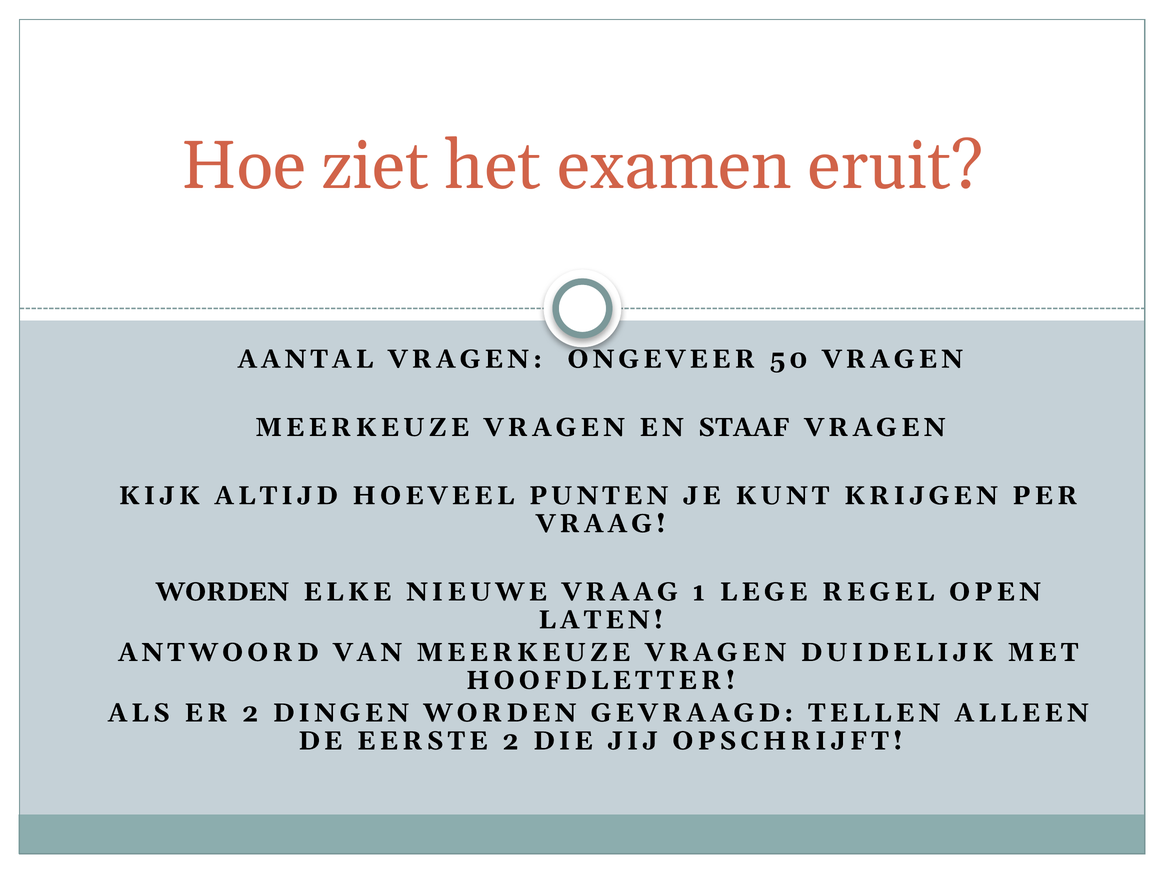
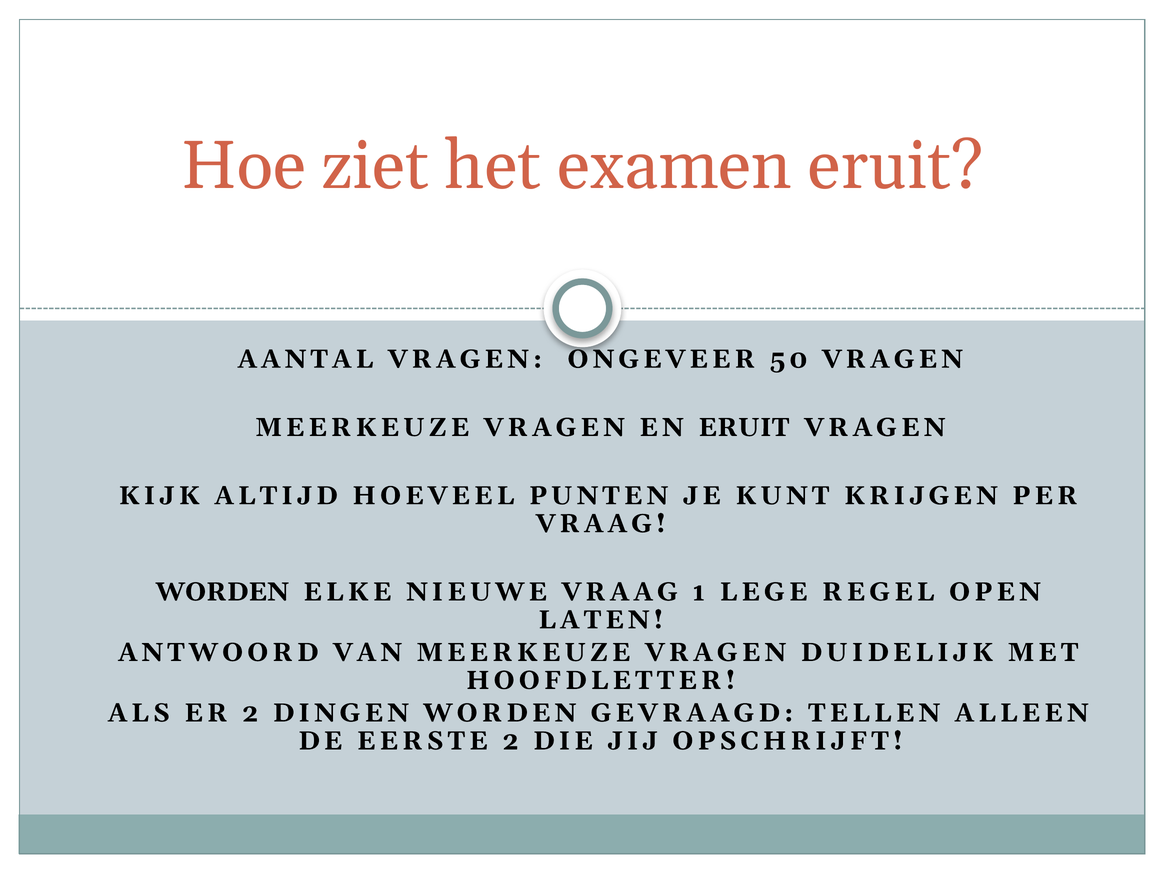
EN STAAF: STAAF -> ERUIT
